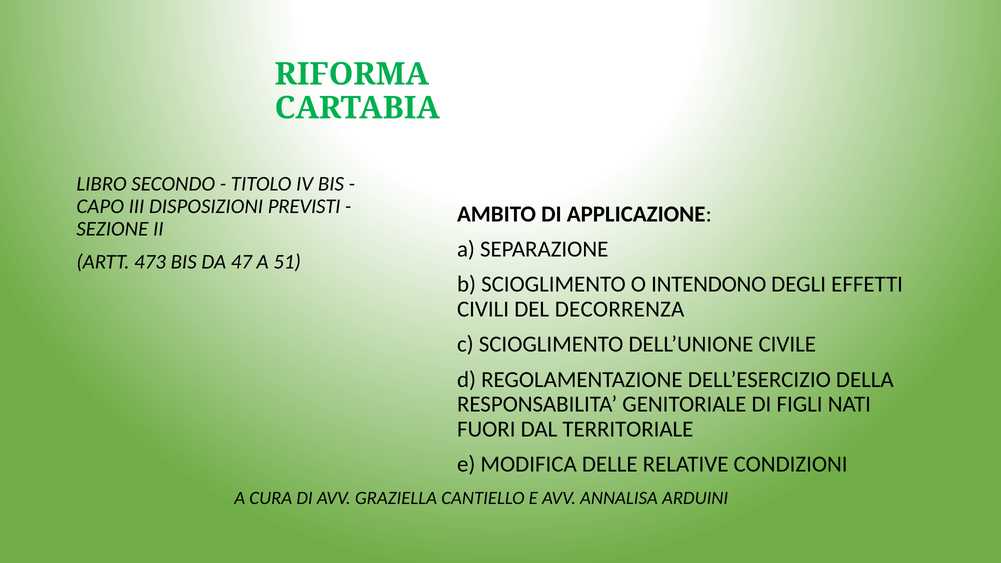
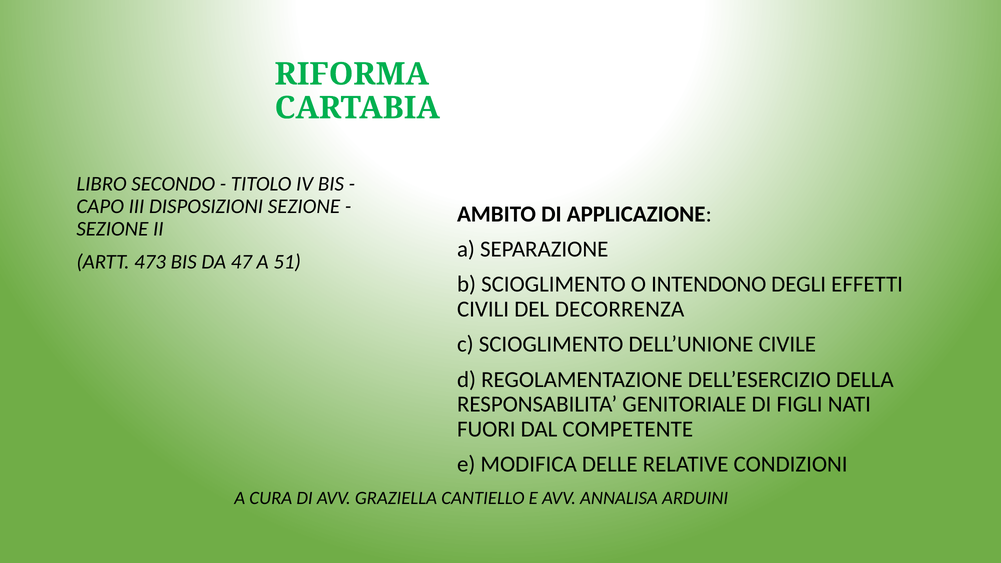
DISPOSIZIONI PREVISTI: PREVISTI -> SEZIONE
TERRITORIALE: TERRITORIALE -> COMPETENTE
